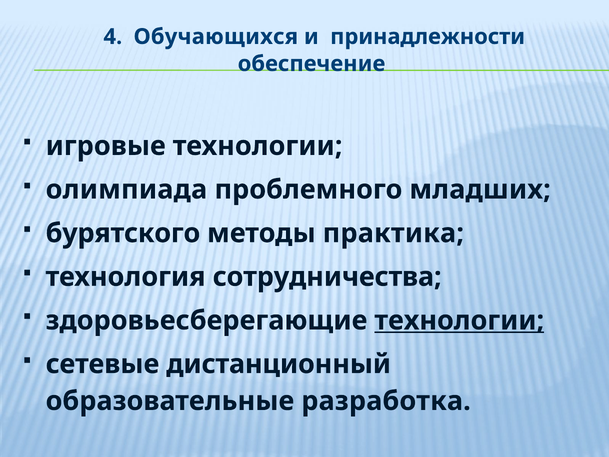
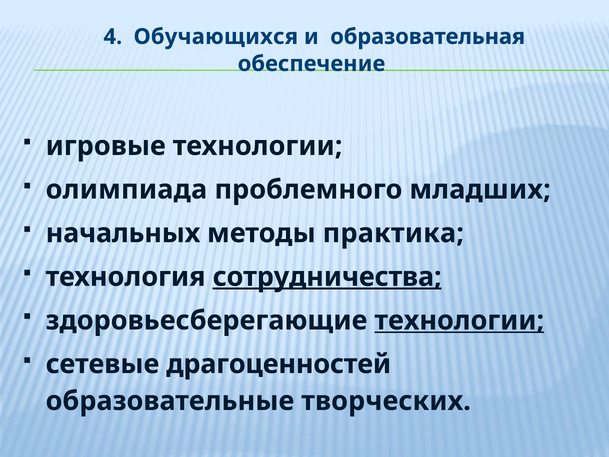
принадлежности: принадлежности -> образовательная
бурятского: бурятского -> начальных
сотрудничества underline: none -> present
дистанционный: дистанционный -> драгоценностей
разработка: разработка -> творческих
